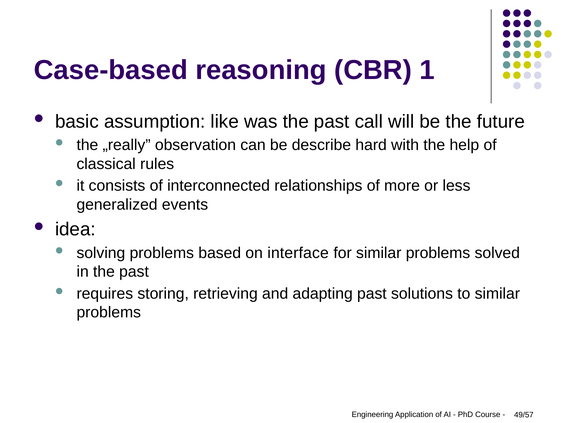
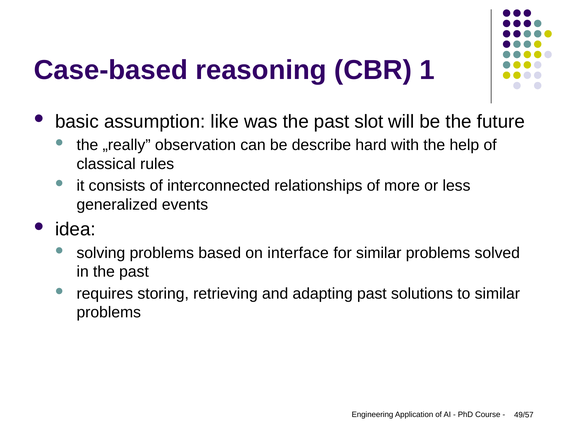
call: call -> slot
